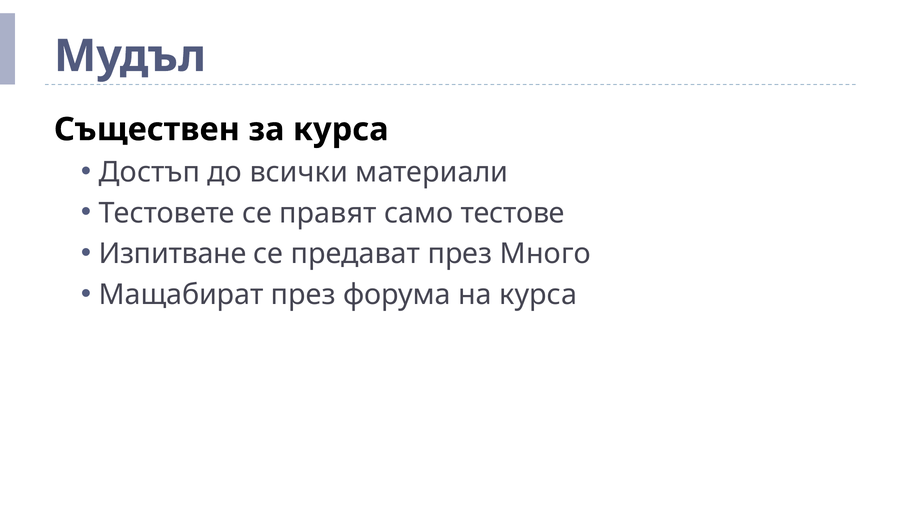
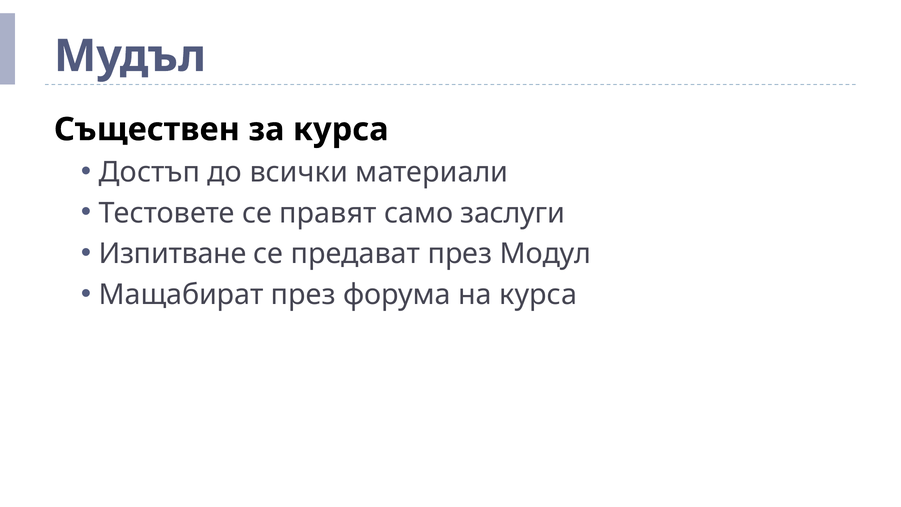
тестове: тестове -> заслуги
Много: Много -> Модул
